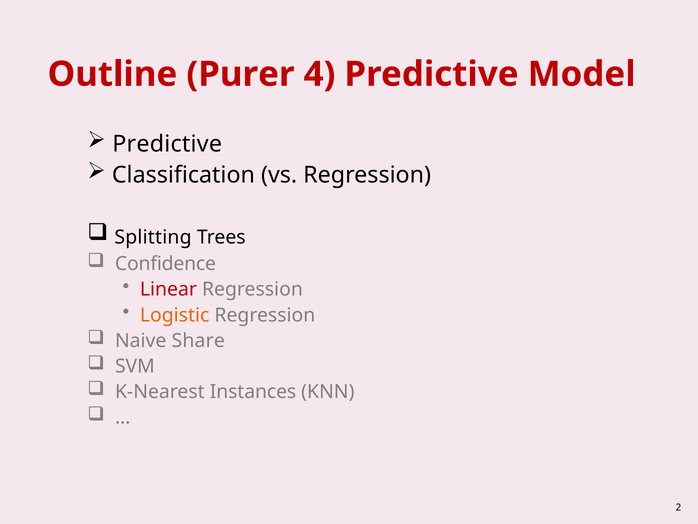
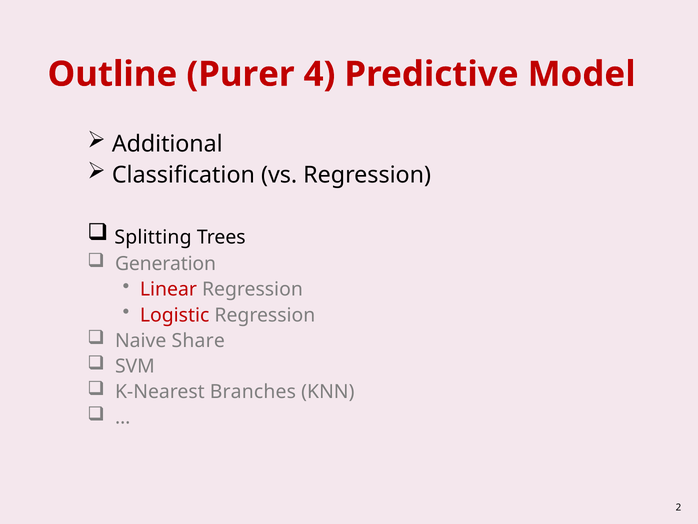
Predictive at (167, 144): Predictive -> Additional
Confidence: Confidence -> Generation
Logistic colour: orange -> red
Instances: Instances -> Branches
